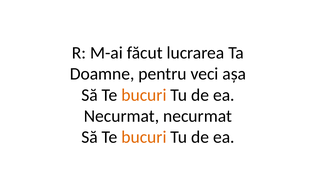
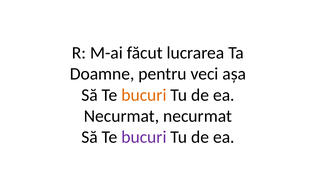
bucuri at (144, 137) colour: orange -> purple
